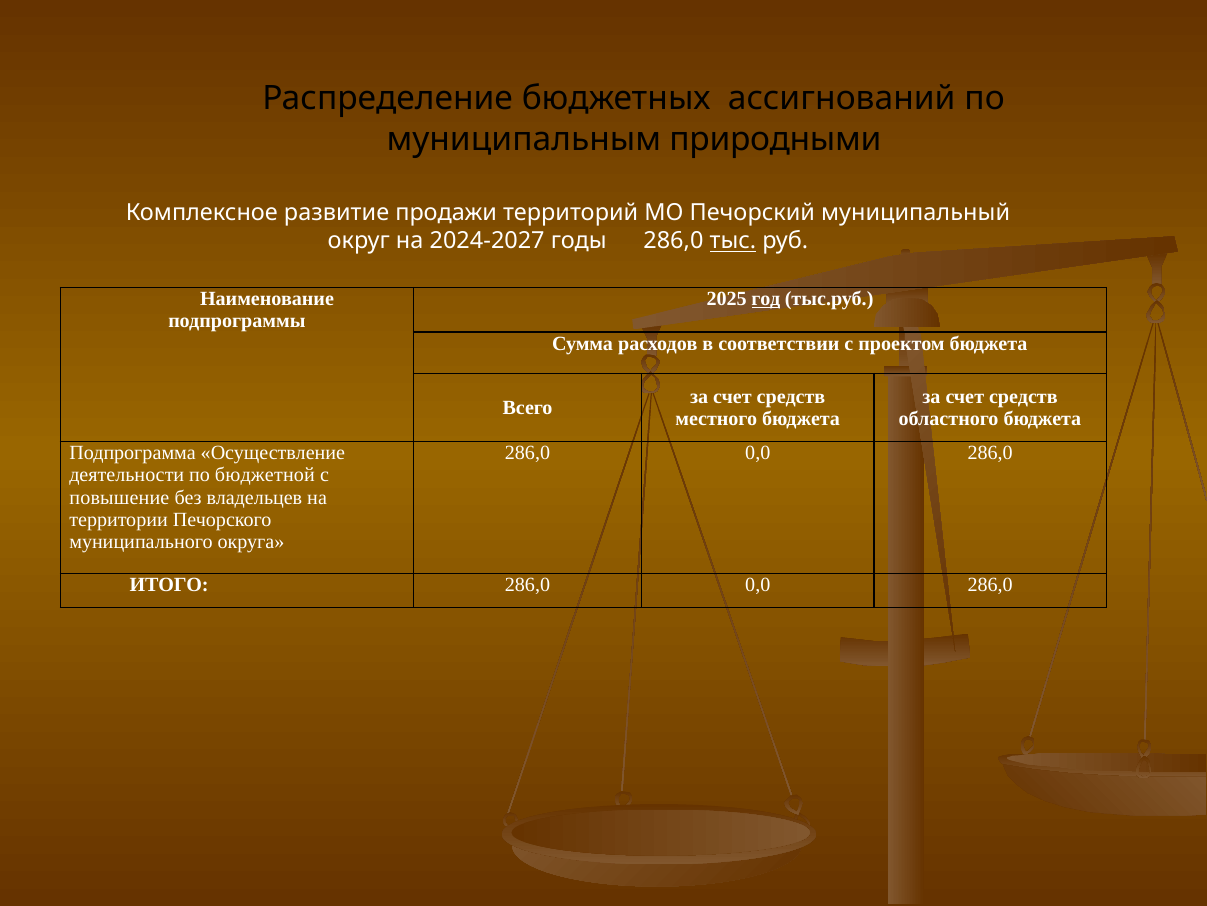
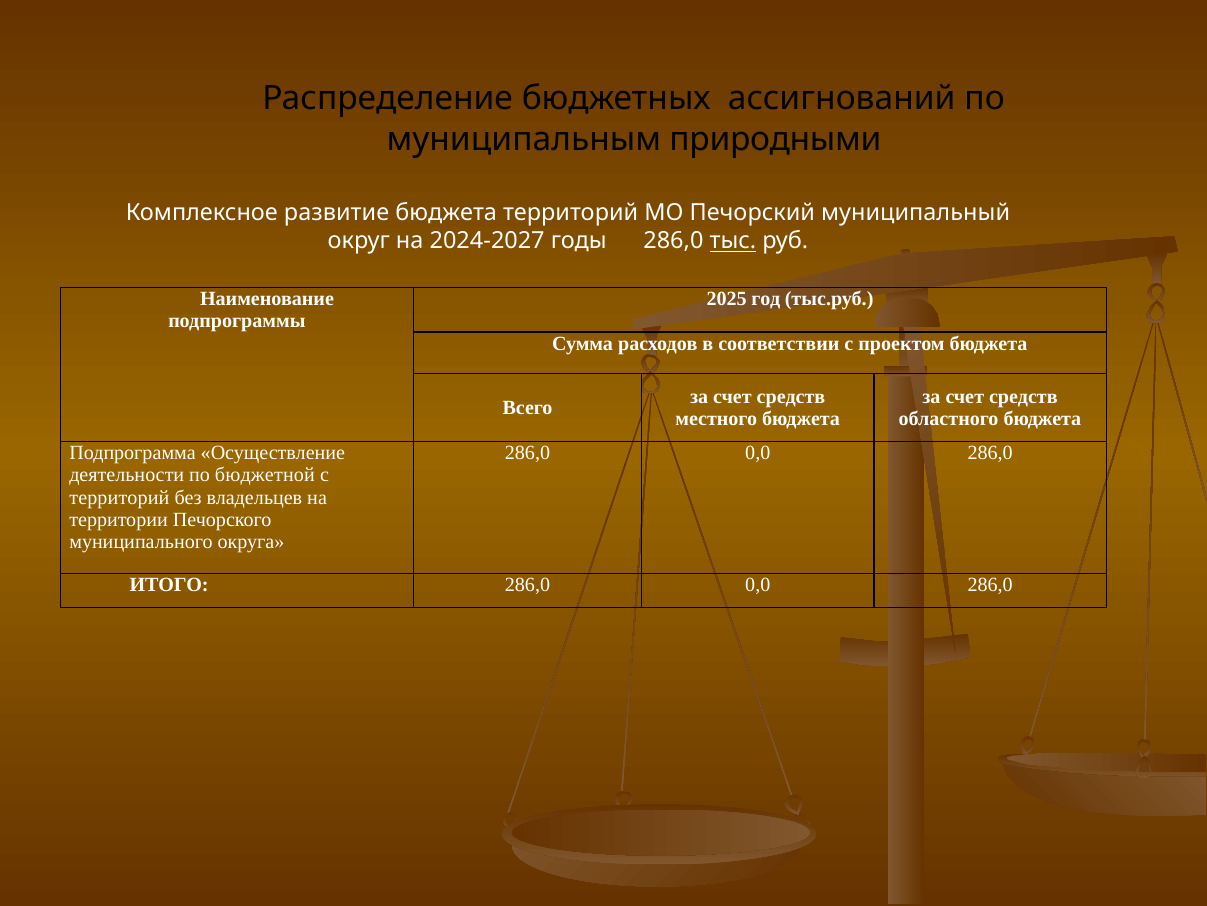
развитие продажи: продажи -> бюджета
год underline: present -> none
повышение at (119, 497): повышение -> территорий
